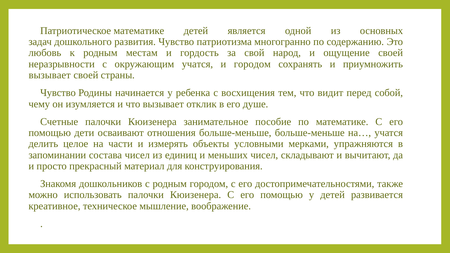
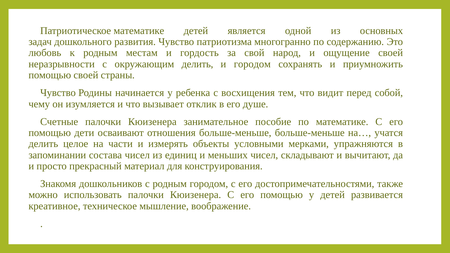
окружающим учатся: учатся -> делить
вызывает at (50, 75): вызывает -> помощью
